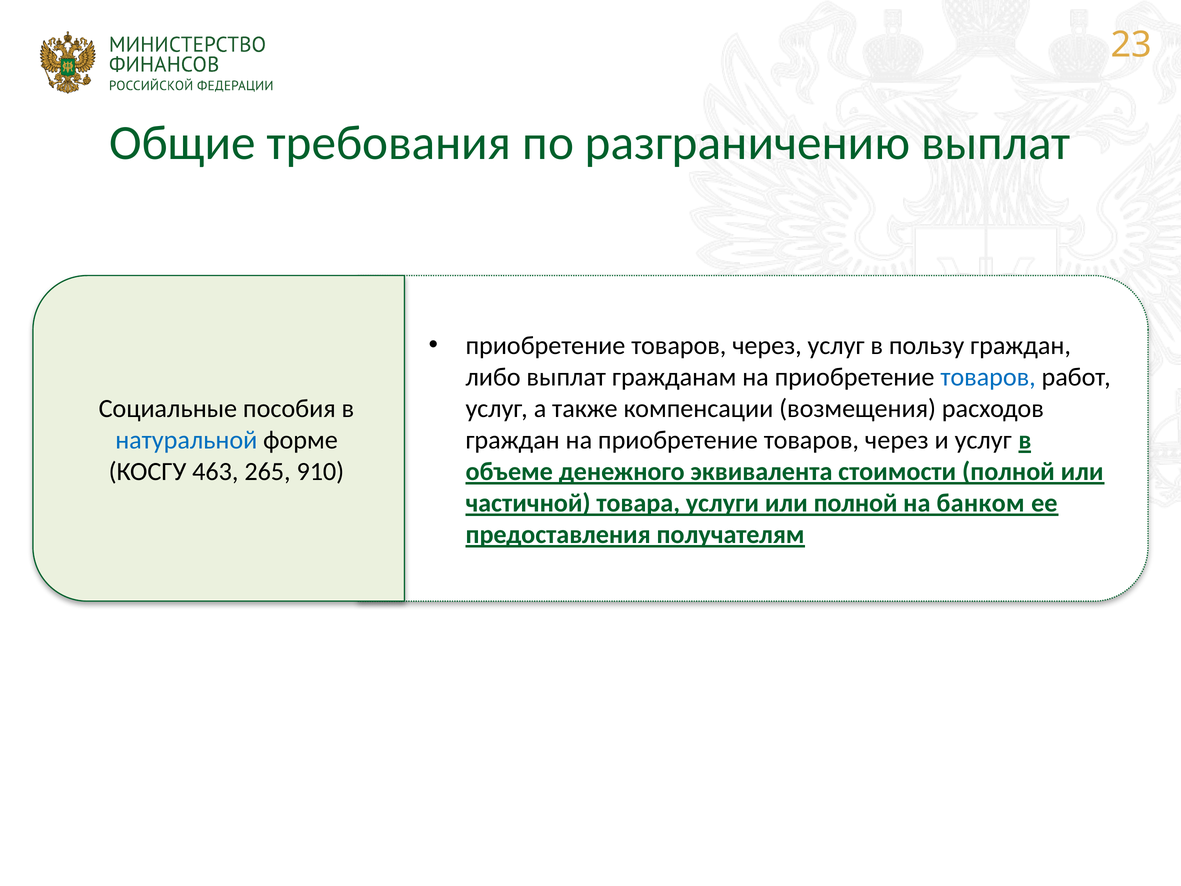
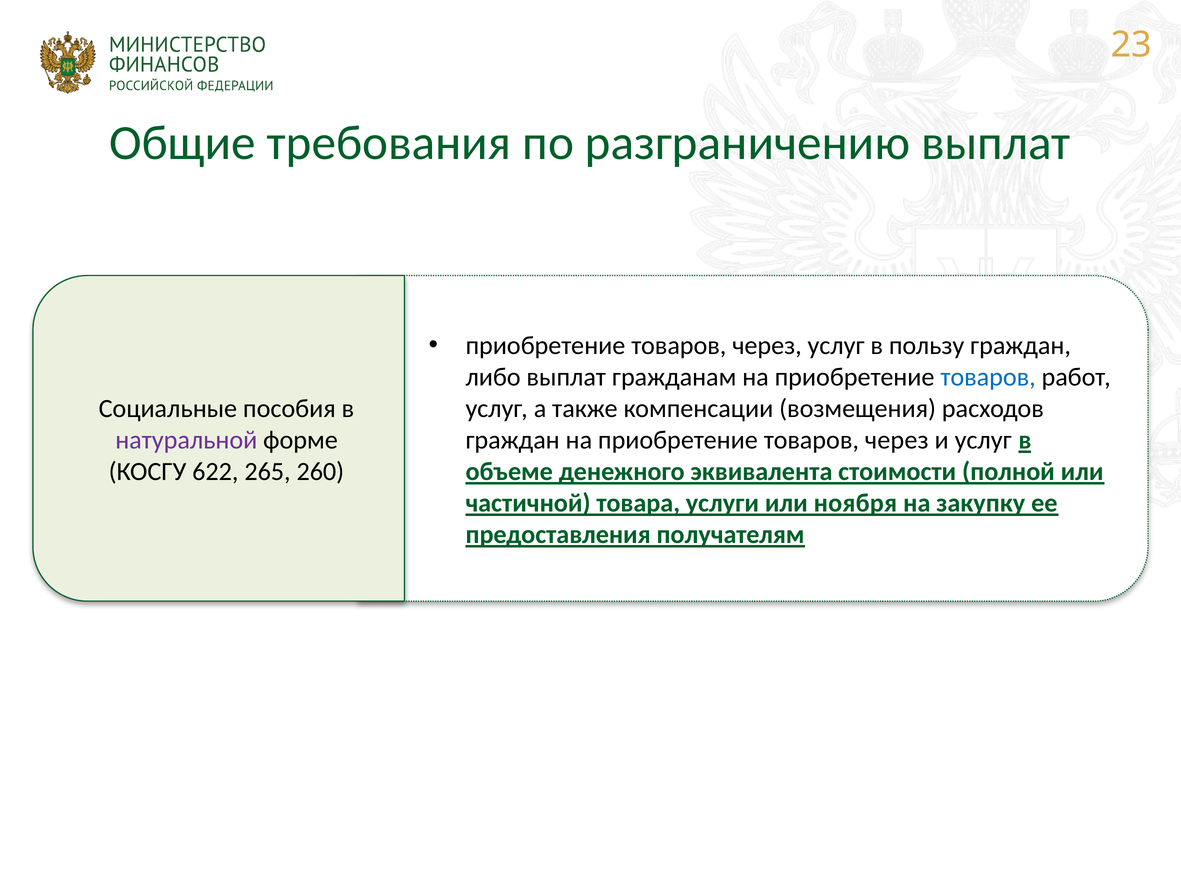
натуральной colour: blue -> purple
463: 463 -> 622
910: 910 -> 260
или полной: полной -> ноября
банком: банком -> закупку
